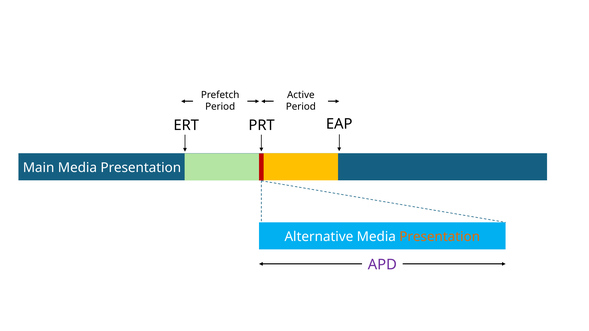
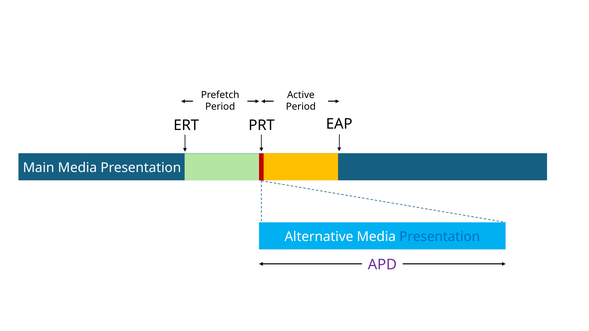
Presentation at (440, 237) colour: orange -> blue
